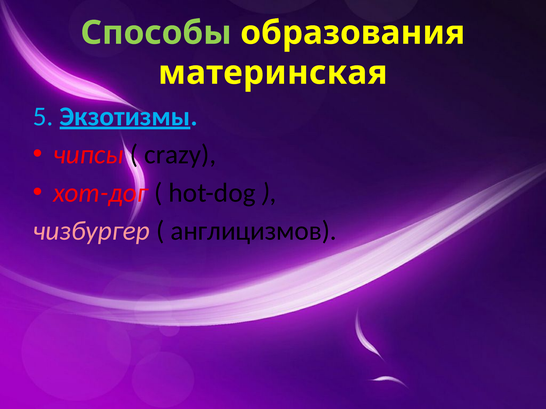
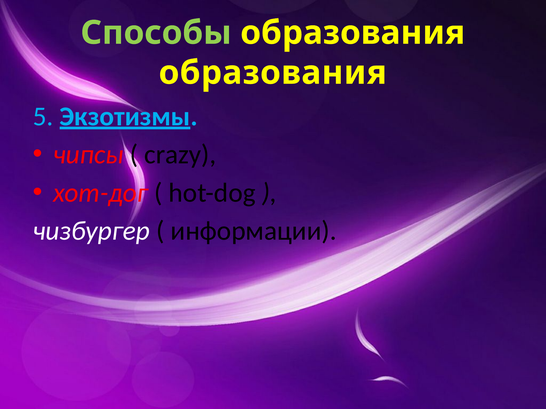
материнская at (273, 73): материнская -> образования
чизбургер colour: pink -> white
англицизмов: англицизмов -> информации
